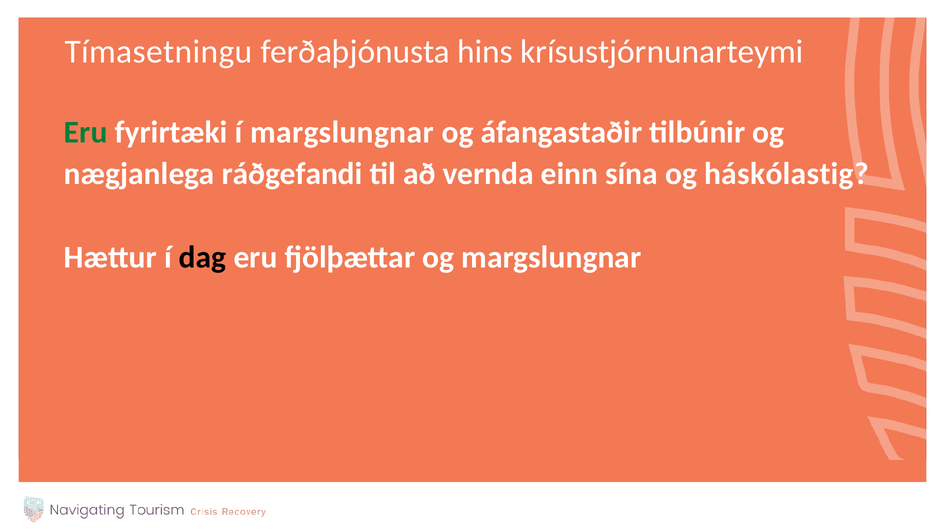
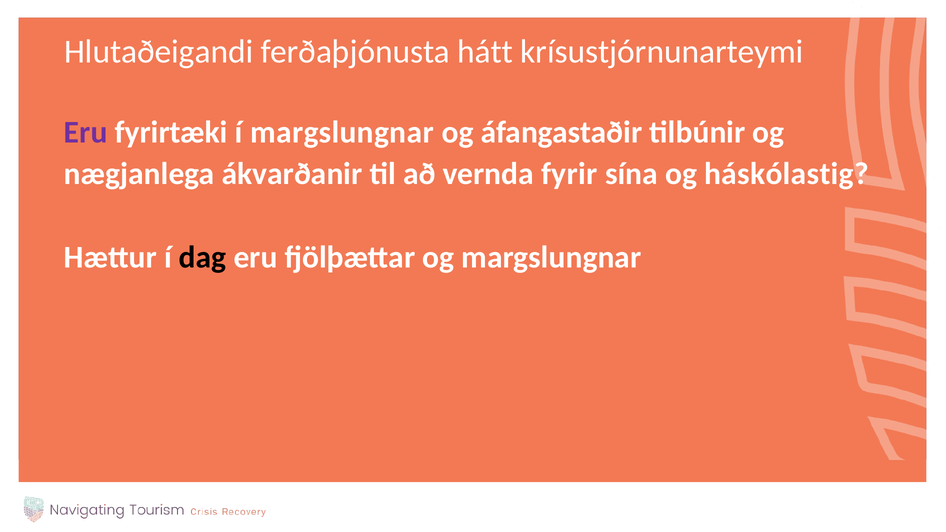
Tímasetningu: Tímasetningu -> Hlutaðeigandi
hins: hins -> hátt
Eru at (86, 132) colour: green -> purple
ráðgefandi: ráðgefandi -> ákvarðanir
einn: einn -> fyrir
